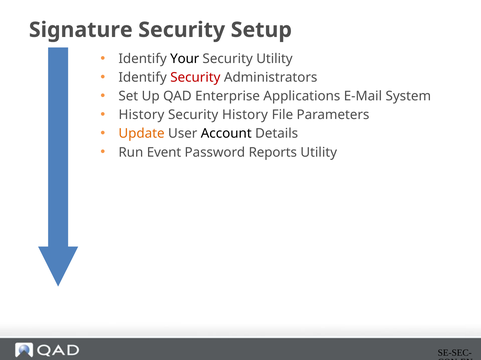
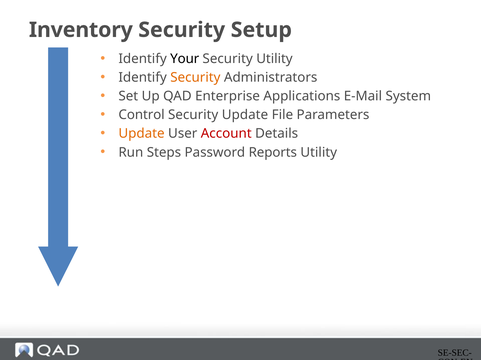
Signature: Signature -> Inventory
Security at (195, 78) colour: red -> orange
History at (141, 115): History -> Control
Security History: History -> Update
Account colour: black -> red
Event: Event -> Steps
